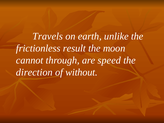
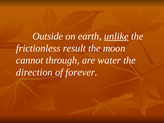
Travels: Travels -> Outside
unlike underline: none -> present
speed: speed -> water
without: without -> forever
